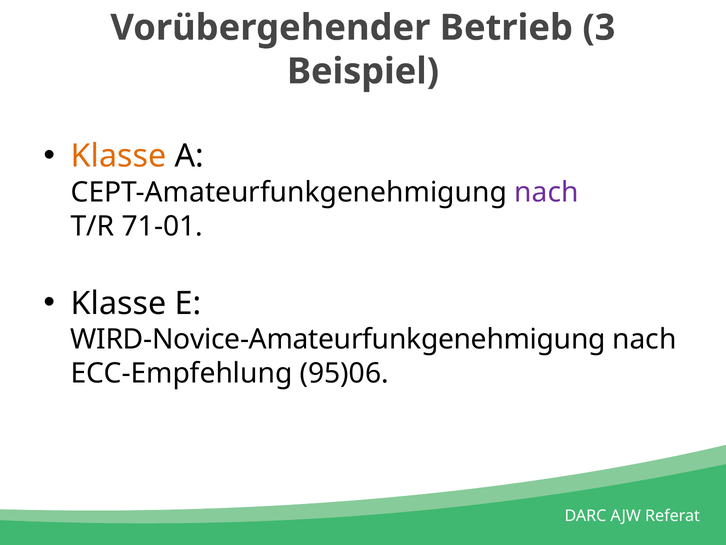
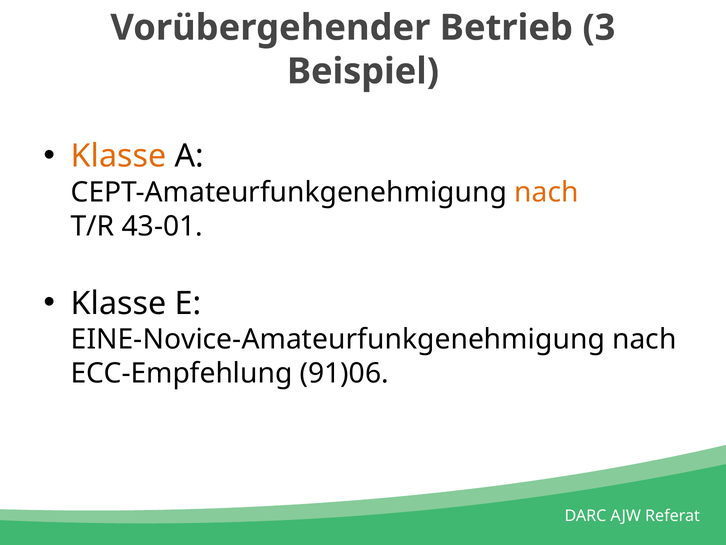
nach at (546, 192) colour: purple -> orange
71-01: 71-01 -> 43-01
WIRD-Novice-Amateurfunkgenehmigung: WIRD-Novice-Amateurfunkgenehmigung -> EINE-Novice-Amateurfunkgenehmigung
95)06: 95)06 -> 91)06
